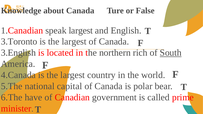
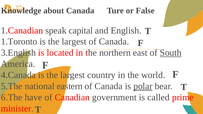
speak largest: largest -> capital
3.Toronto: 3.Toronto -> 1.Toronto
rich: rich -> east
capital: capital -> eastern
polar underline: none -> present
